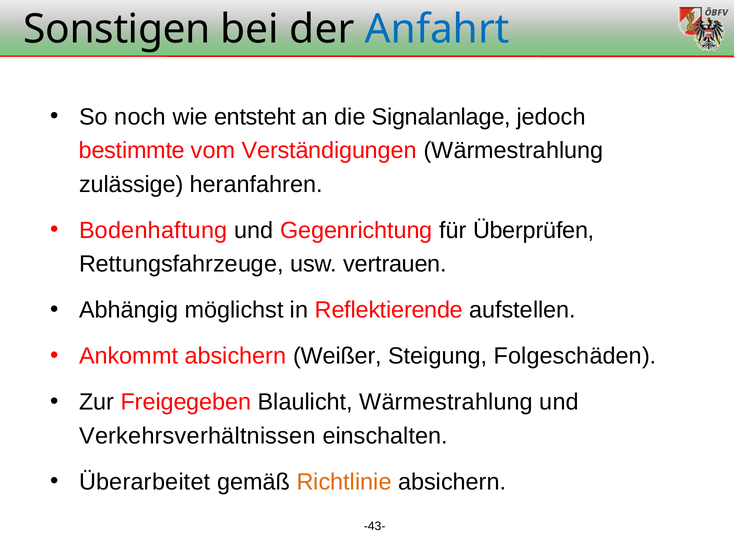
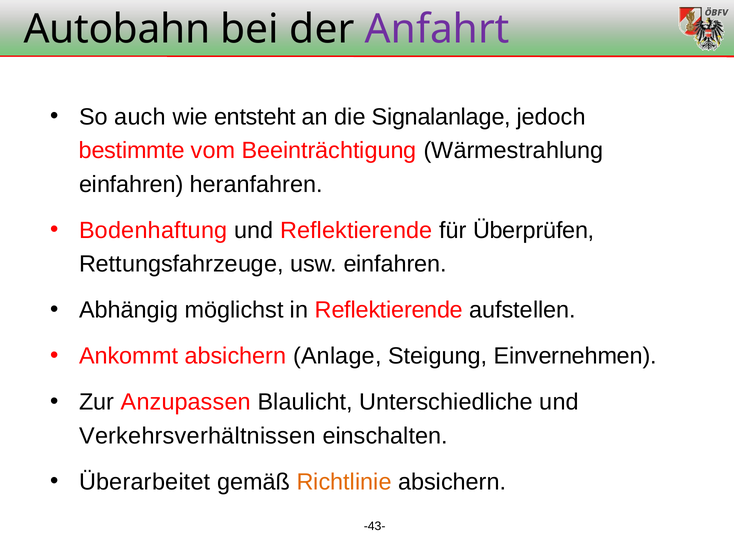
Sonstigen: Sonstigen -> Autobahn
Anfahrt colour: blue -> purple
noch: noch -> auch
Verständigungen: Verständigungen -> Beeinträchtigung
zulässige at (131, 184): zulässige -> einfahren
und Gegenrichtung: Gegenrichtung -> Reflektierende
usw vertrauen: vertrauen -> einfahren
Weißer: Weißer -> Anlage
Folgeschäden: Folgeschäden -> Einvernehmen
Freigegeben: Freigegeben -> Anzupassen
Blaulicht Wärmestrahlung: Wärmestrahlung -> Unterschiedliche
